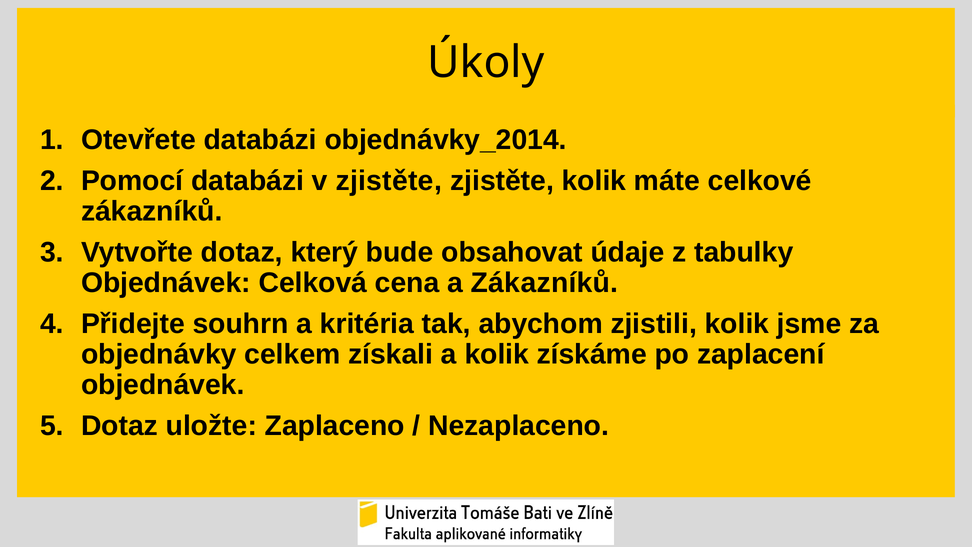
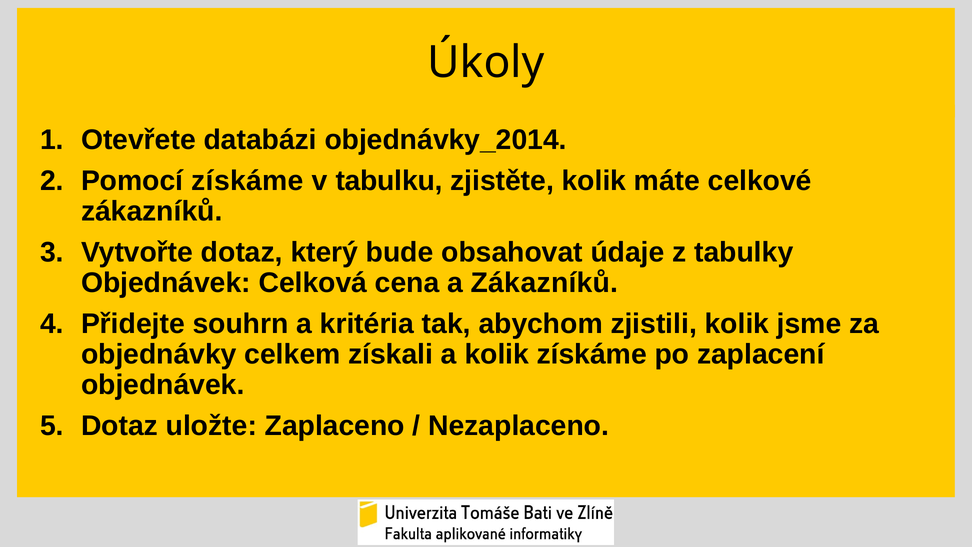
Pomocí databázi: databázi -> získáme
v zjistěte: zjistěte -> tabulku
